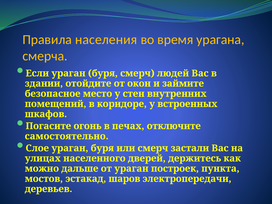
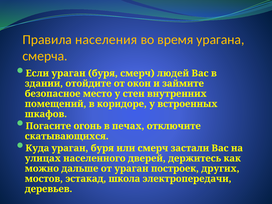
самостоятельно: самостоятельно -> скатывающихся
Слое: Слое -> Куда
пункта: пункта -> других
шаров: шаров -> школа
